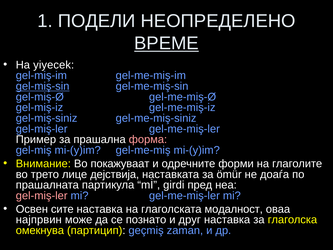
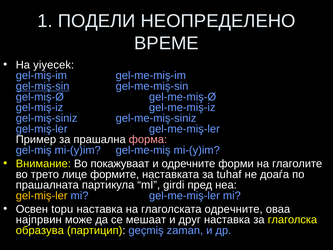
ВРЕМЕ underline: present -> none
дејствија: дејствија -> формите
ömür: ömür -> tuhaf
gel-miş-ler at (42, 196) colour: pink -> yellow
сите: сите -> topu
глаголската модалност: модалност -> одречните
познато: познато -> мешаат
омекнува: омекнува -> образува
